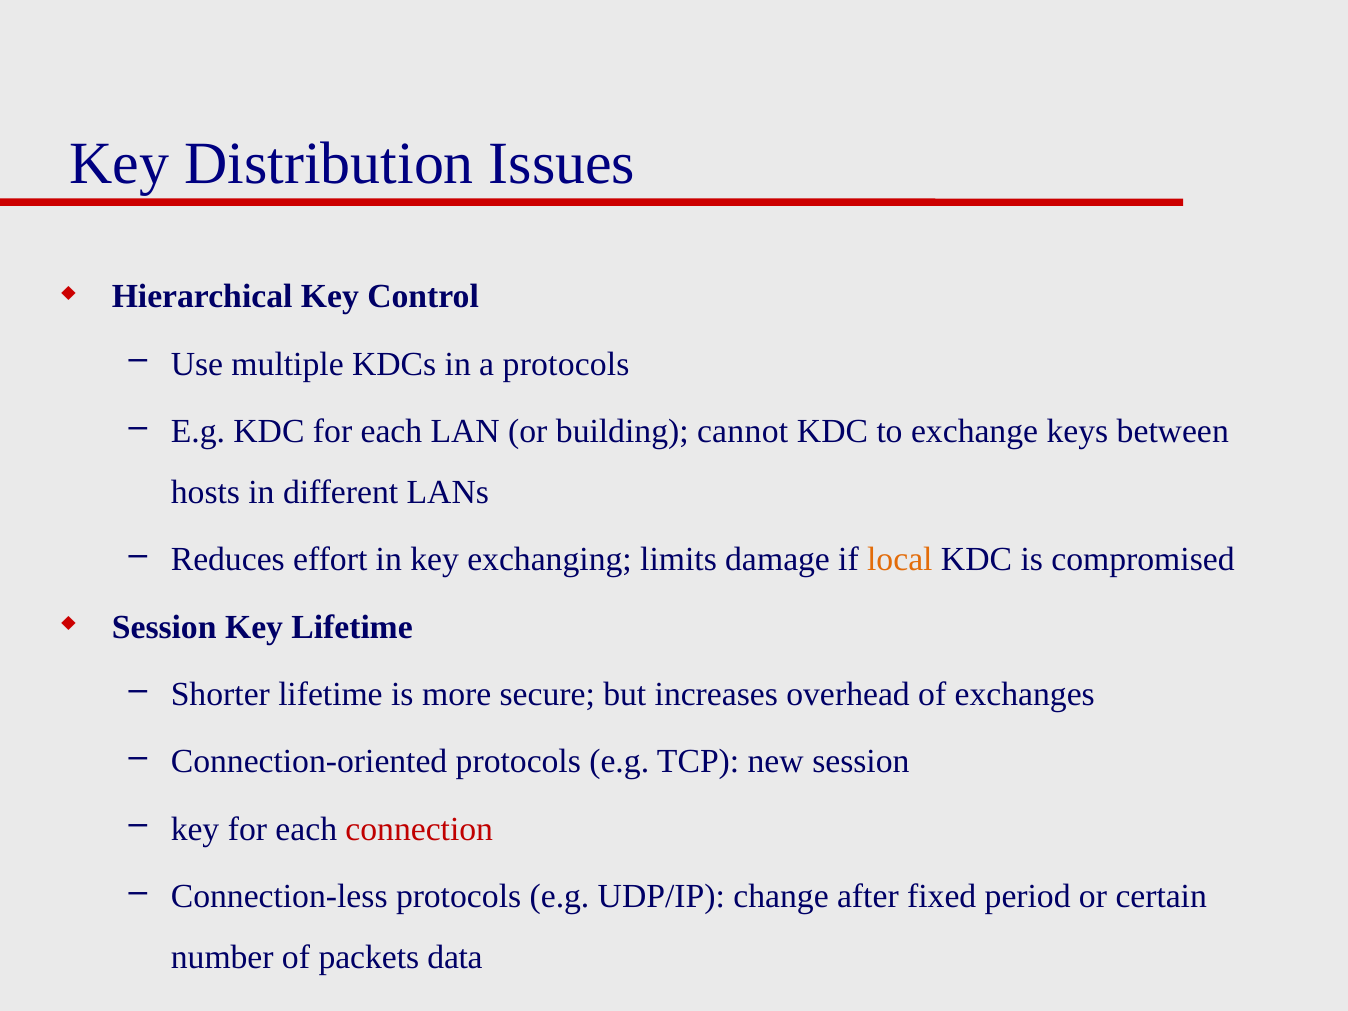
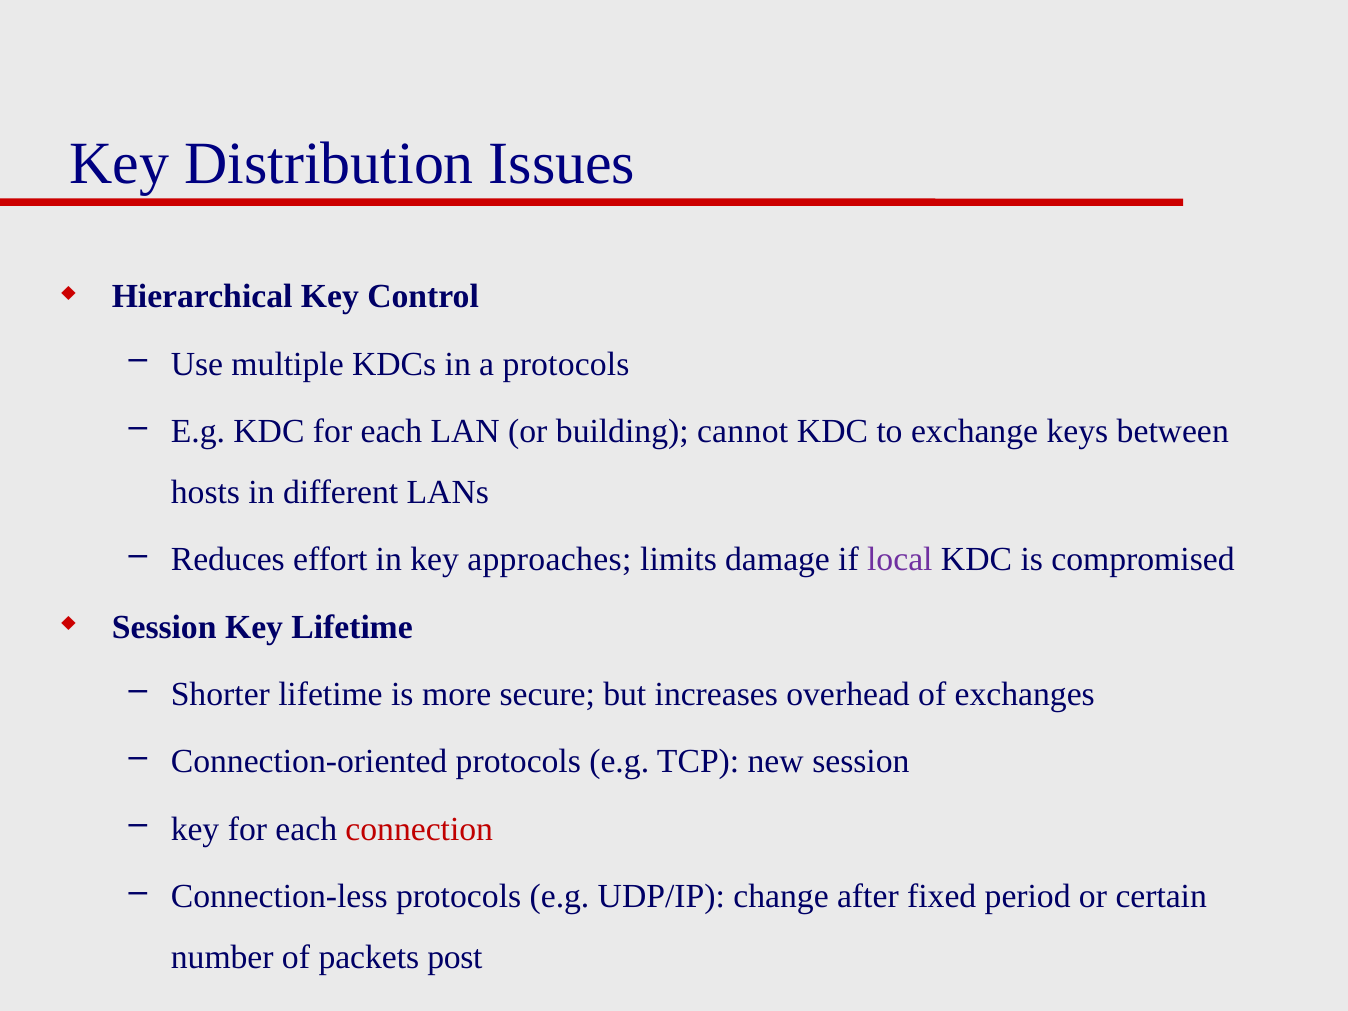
exchanging: exchanging -> approaches
local colour: orange -> purple
data: data -> post
